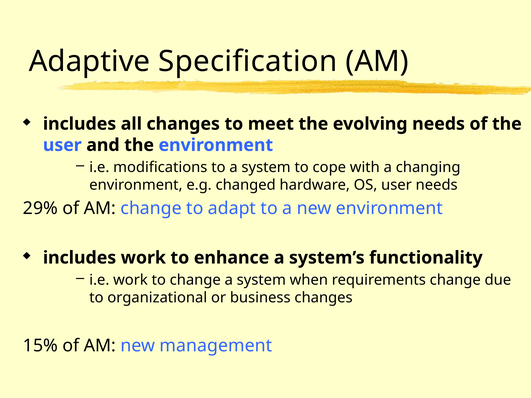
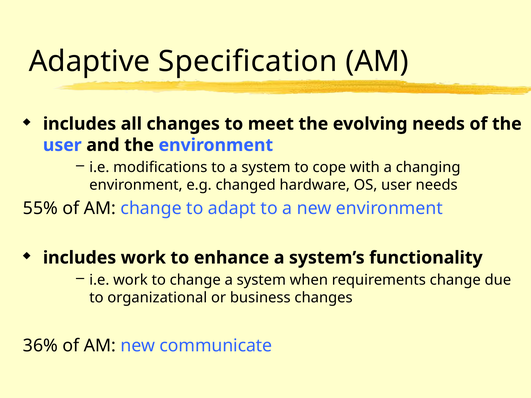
29%: 29% -> 55%
15%: 15% -> 36%
management: management -> communicate
